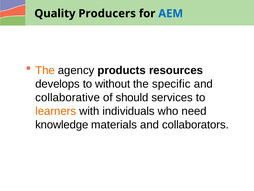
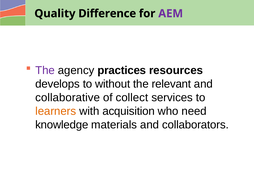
Producers: Producers -> Difference
AEM colour: blue -> purple
The at (45, 70) colour: orange -> purple
products: products -> practices
specific: specific -> relevant
should: should -> collect
individuals: individuals -> acquisition
